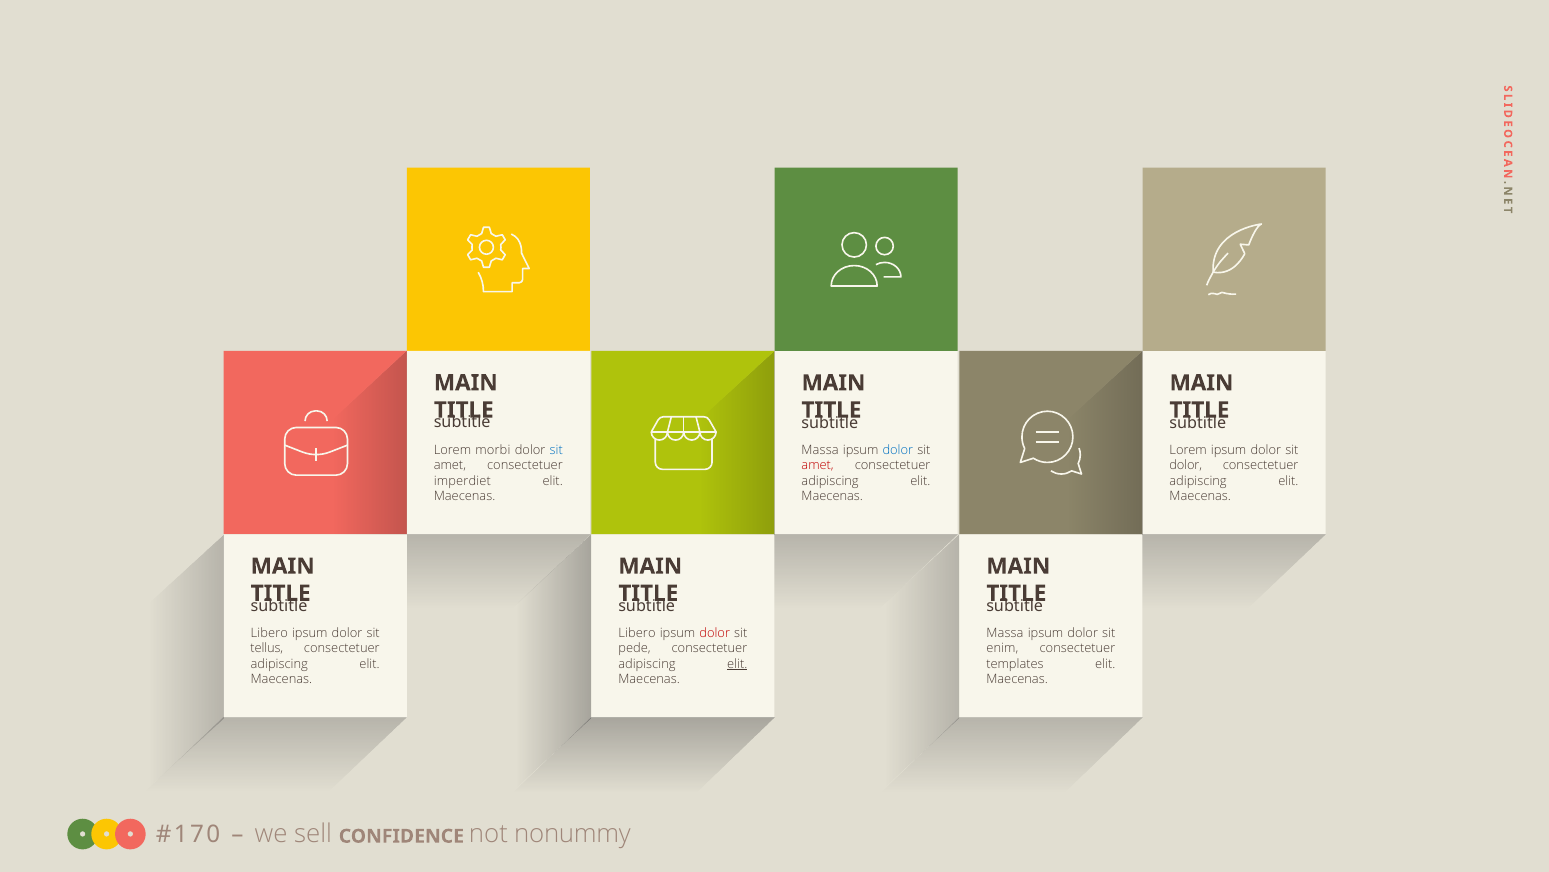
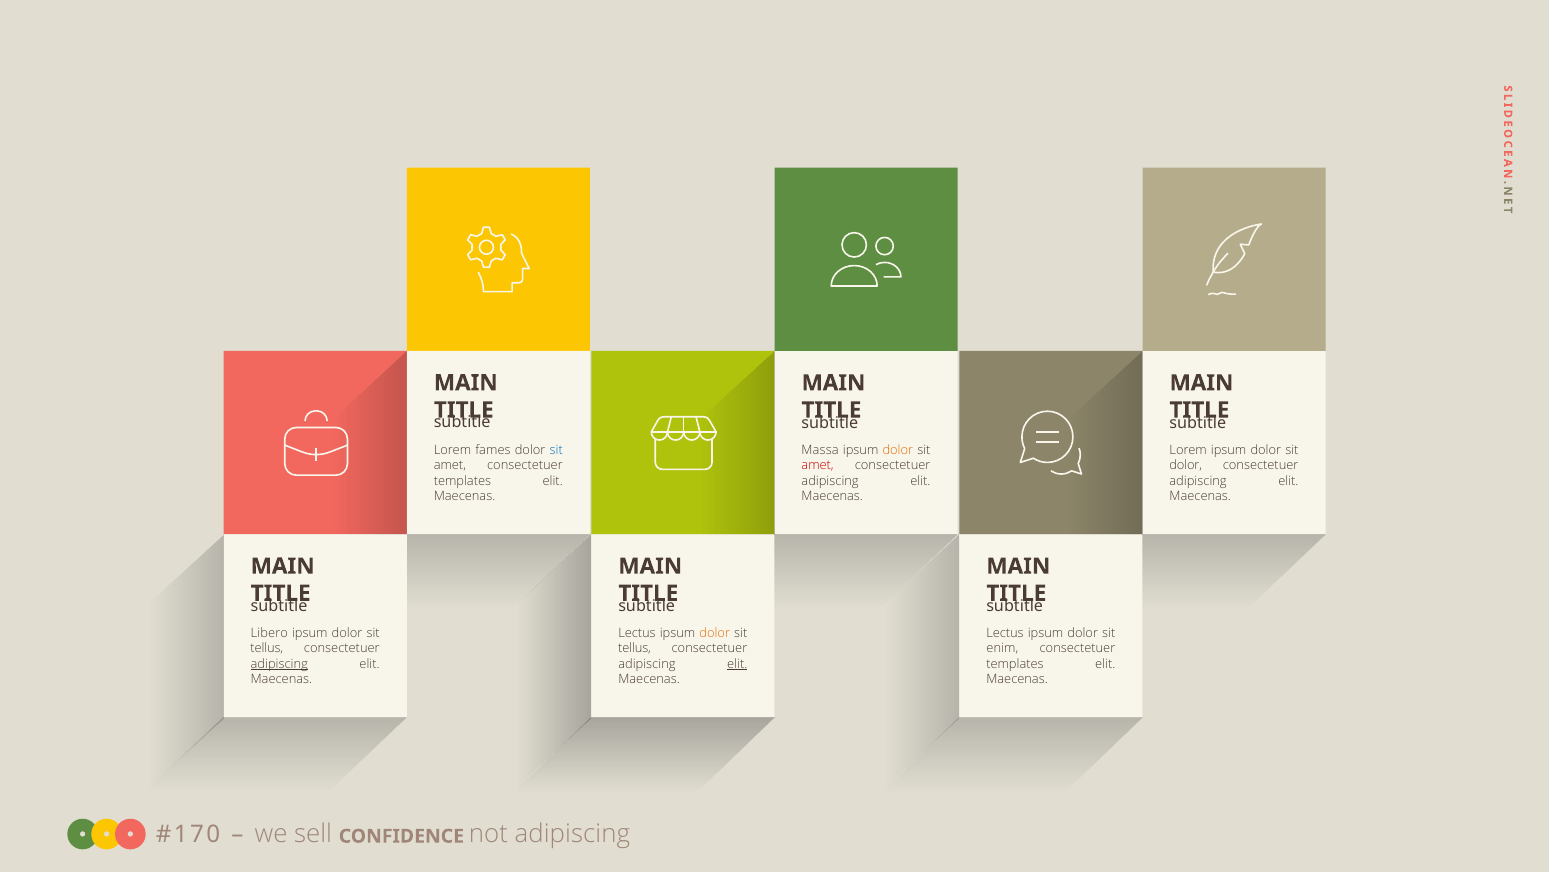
morbi: morbi -> fames
dolor at (898, 450) colour: blue -> orange
imperdiet at (462, 480): imperdiet -> templates
Libero at (637, 633): Libero -> Lectus
dolor at (715, 633) colour: red -> orange
Massa at (1005, 633): Massa -> Lectus
pede at (634, 648): pede -> tellus
adipiscing at (279, 664) underline: none -> present
not nonummy: nonummy -> adipiscing
